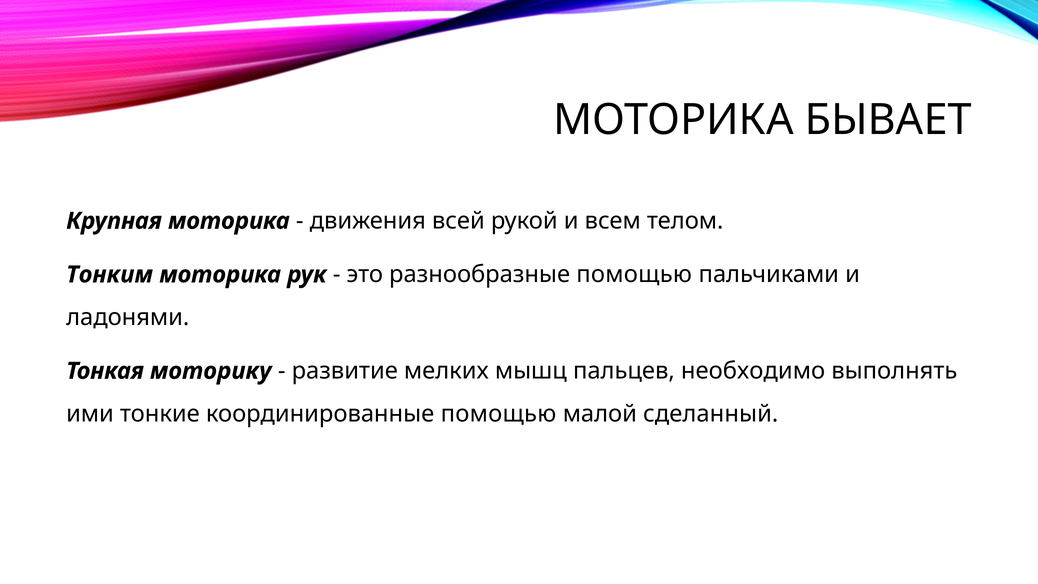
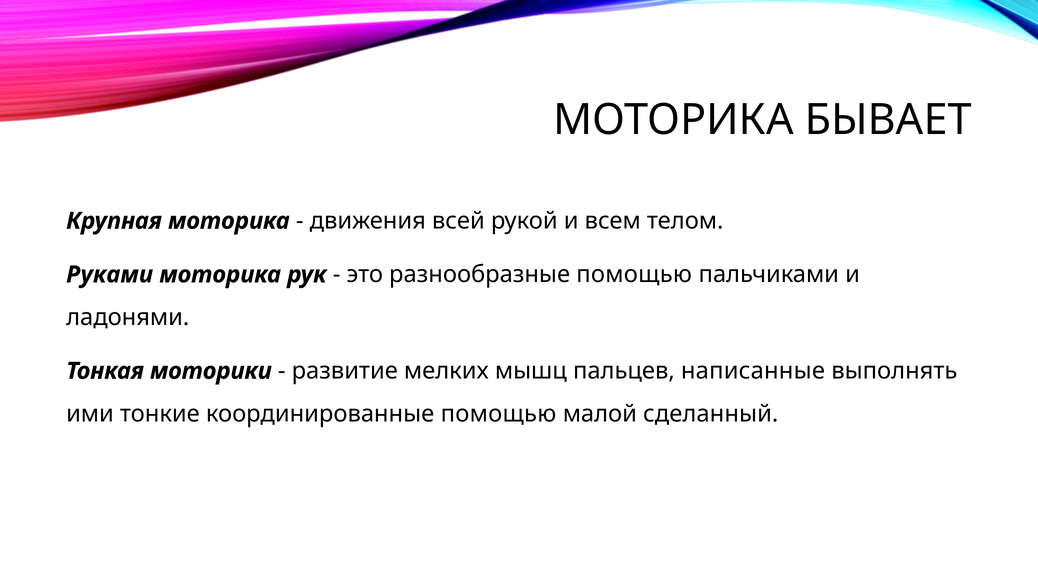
Тонким: Тонким -> Руками
моторику: моторику -> моторики
необходимо: необходимо -> написанные
